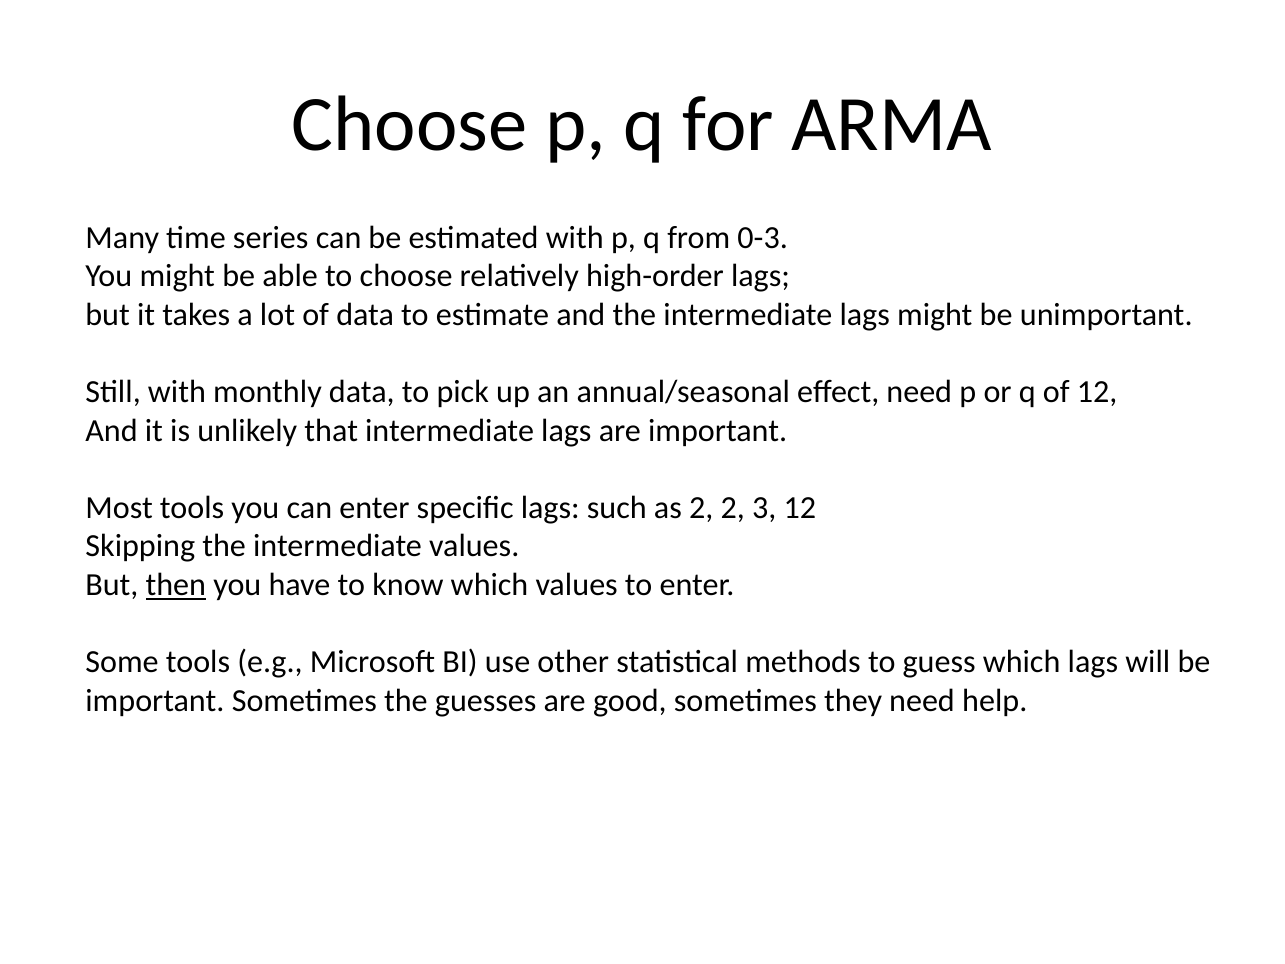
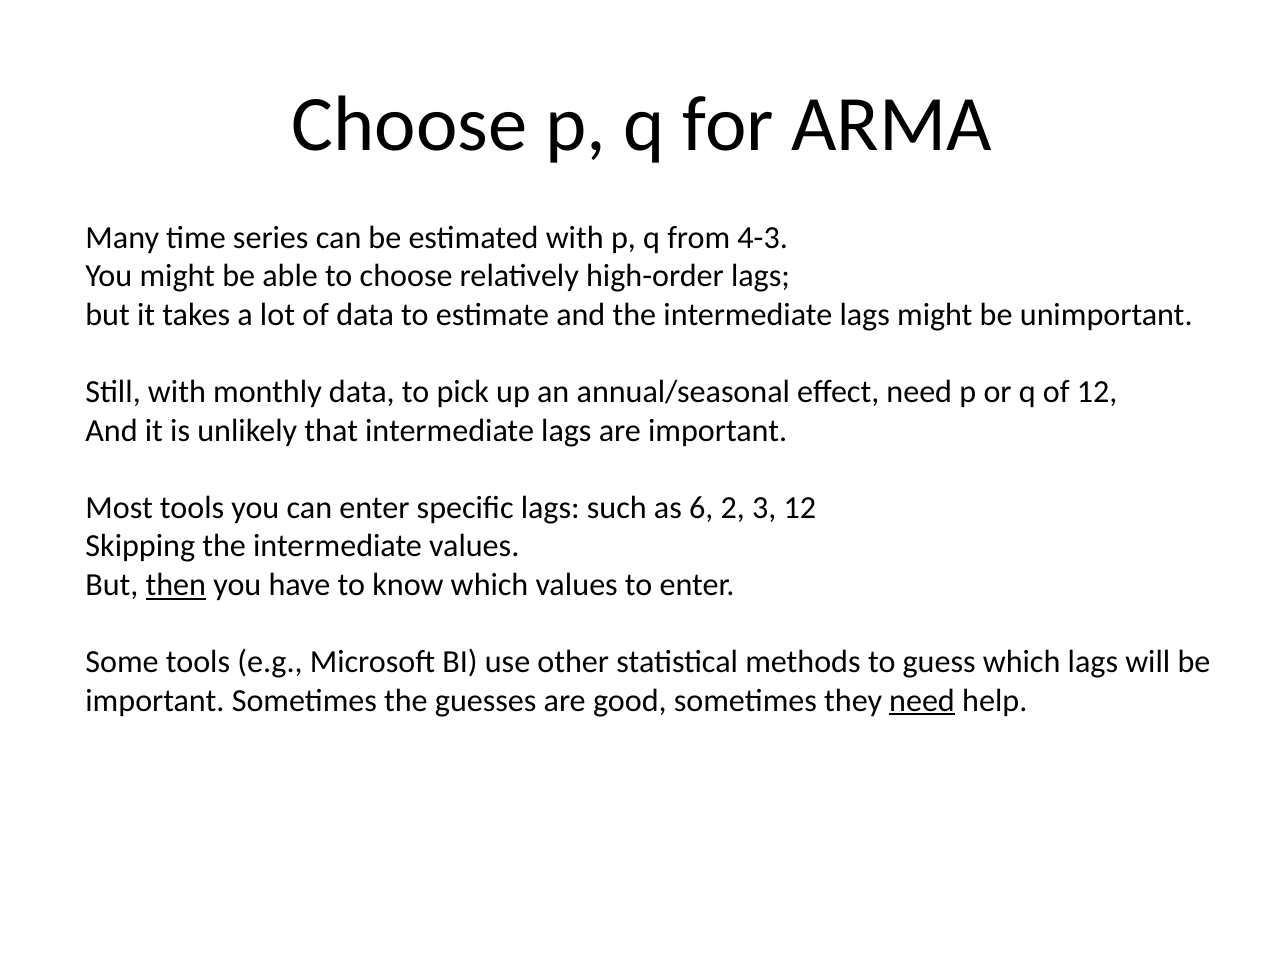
0-3: 0-3 -> 4-3
as 2: 2 -> 6
need at (922, 700) underline: none -> present
